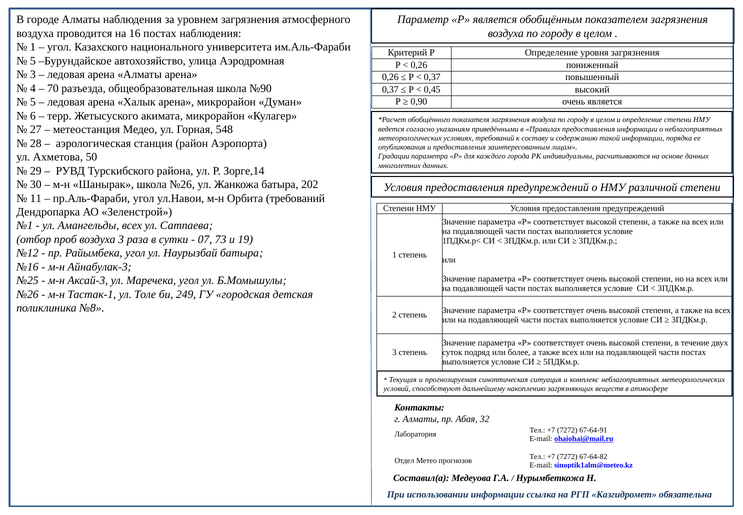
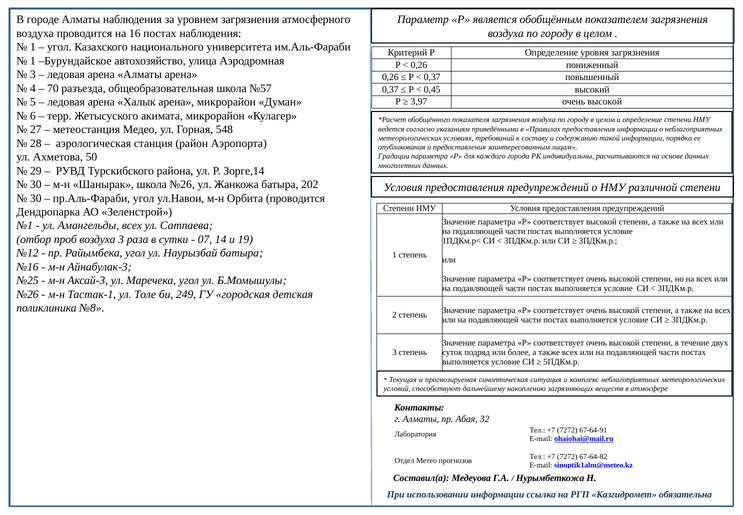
5 at (33, 61): 5 -> 1
№90: №90 -> №57
0,90: 0,90 -> 3,97
является at (605, 102): является -> высокой
11 at (36, 198): 11 -> 30
Орбита требований: требований -> проводится
73: 73 -> 14
